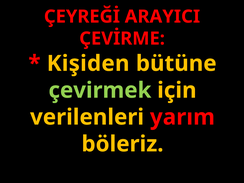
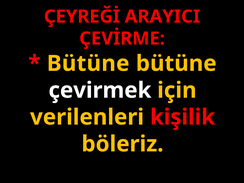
Kişiden at (88, 63): Kişiden -> Bütüne
çevirmek colour: light green -> white
yarım: yarım -> kişilik
